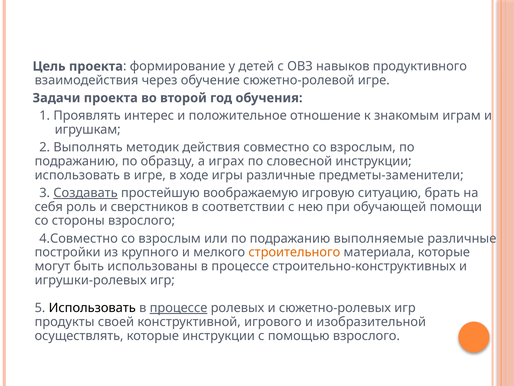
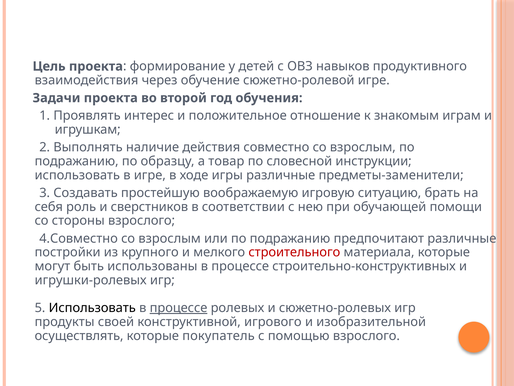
методик: методик -> наличие
играх: играх -> товар
Создавать underline: present -> none
выполняемые: выполняемые -> предпочитают
строительного colour: orange -> red
которые инструкции: инструкции -> покупатель
